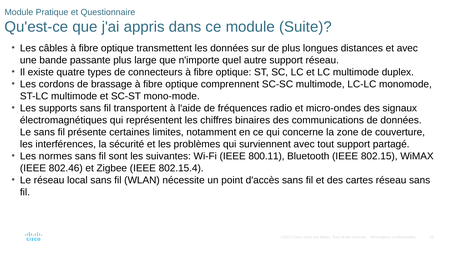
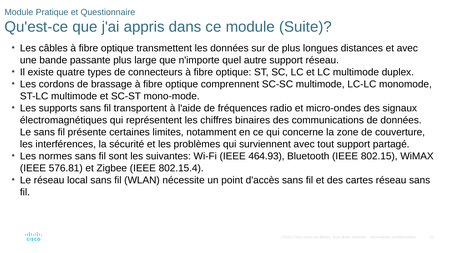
800.11: 800.11 -> 464.93
802.46: 802.46 -> 576.81
